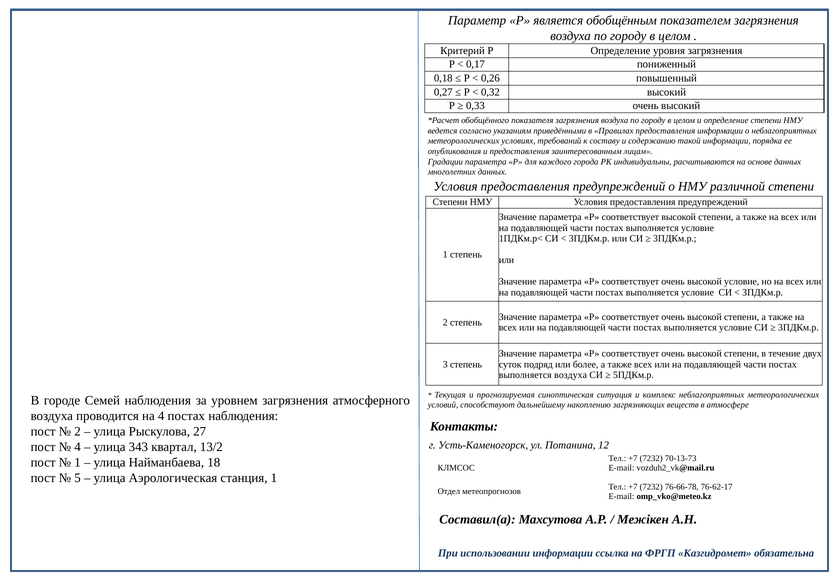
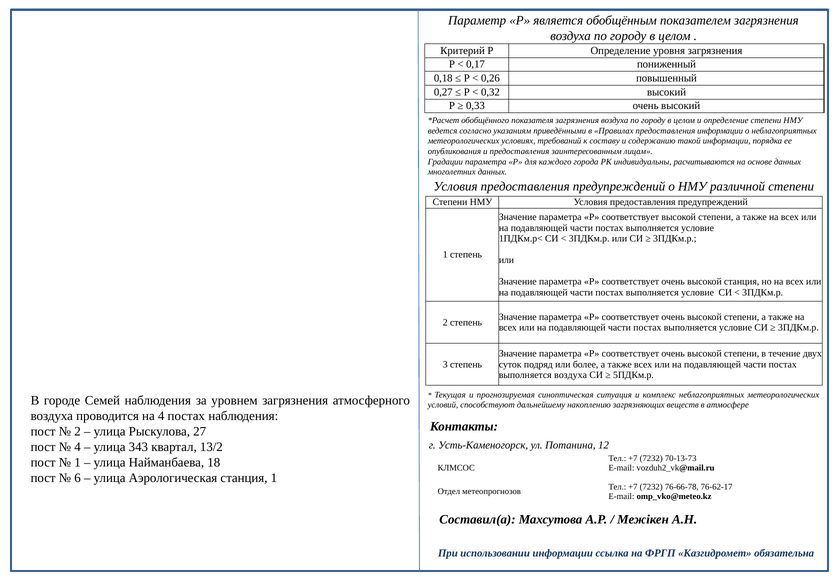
высокой условие: условие -> станция
5: 5 -> 6
